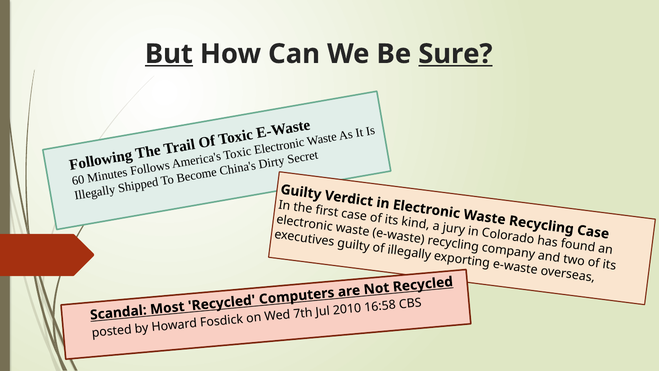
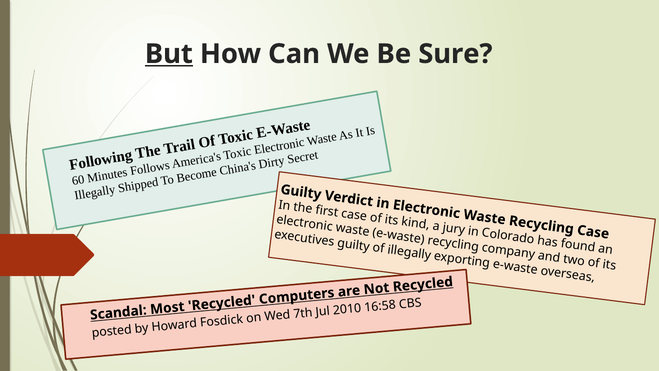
Sure underline: present -> none
